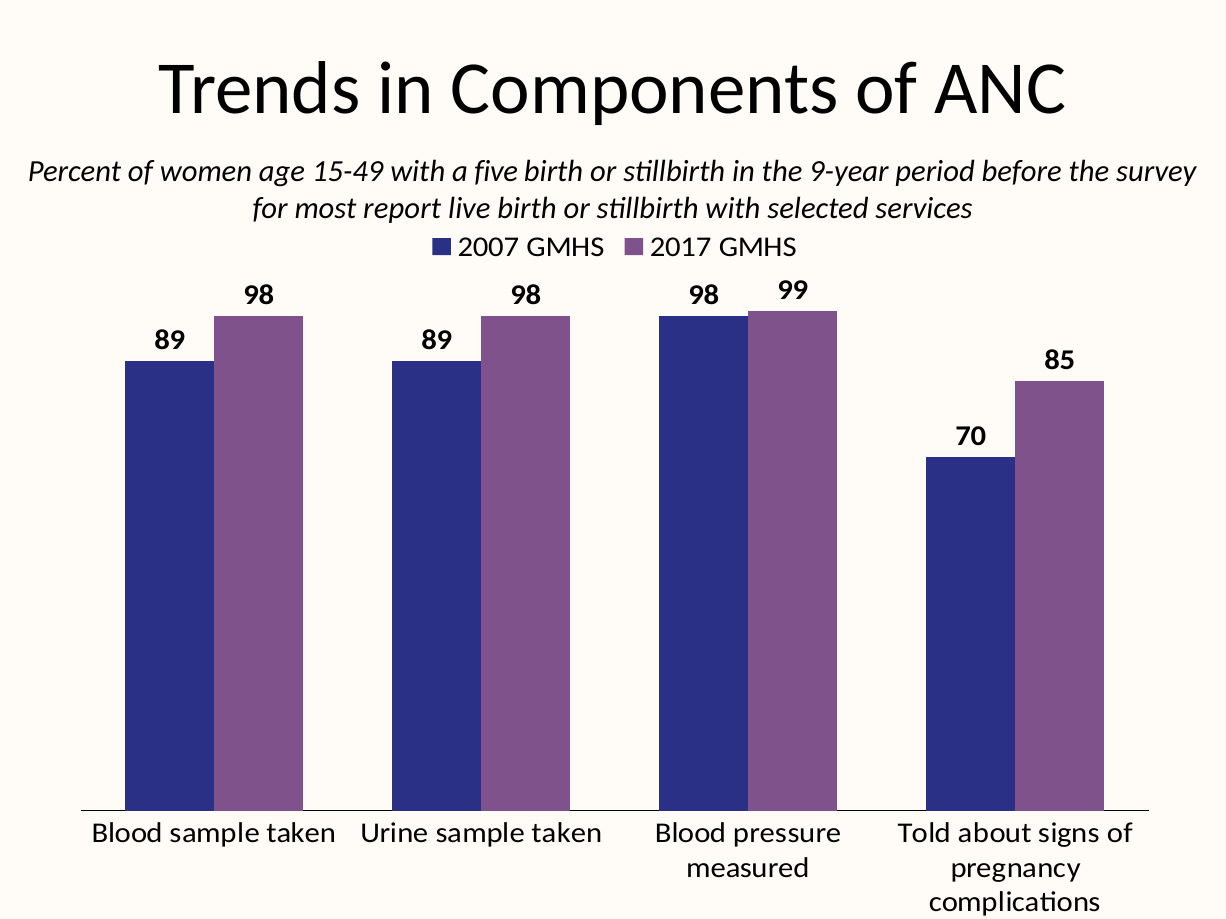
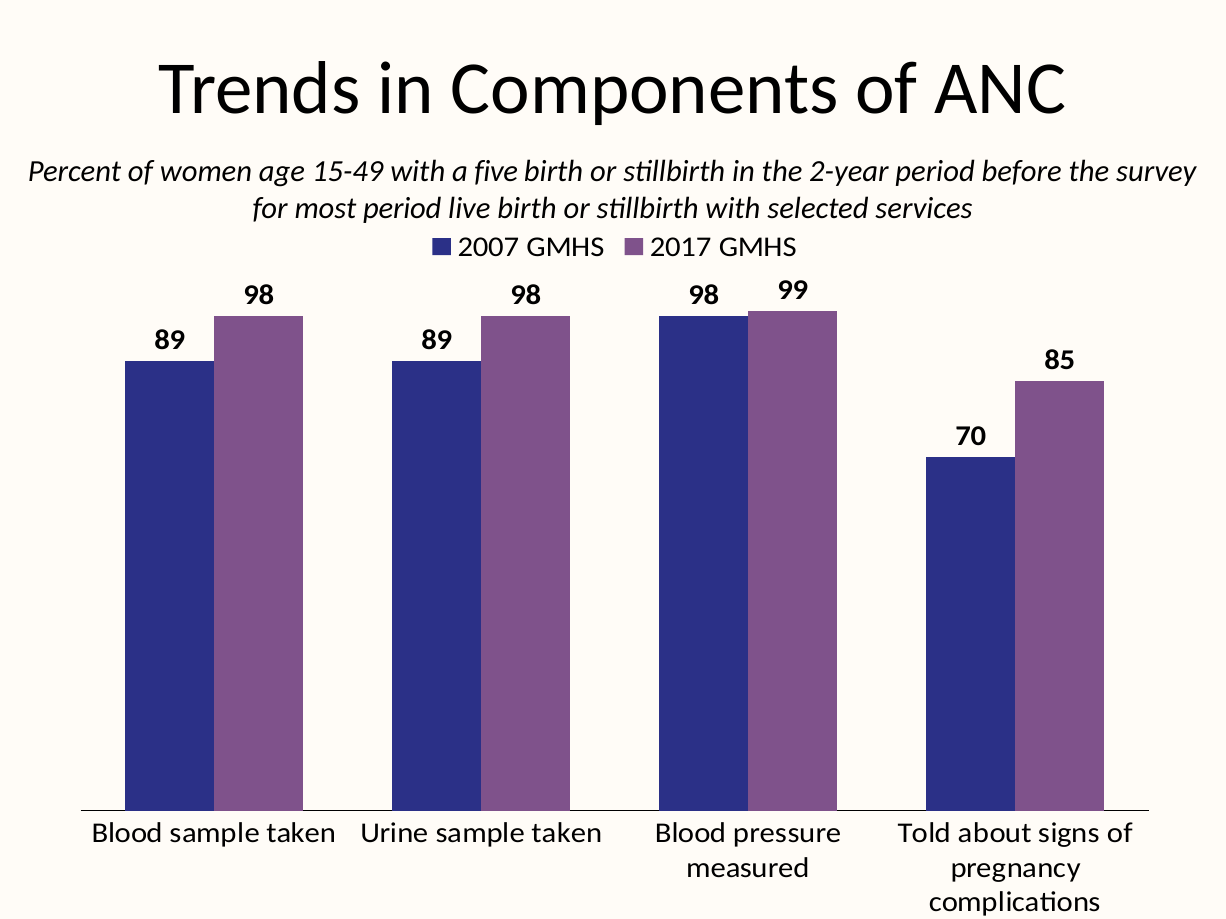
9-year: 9-year -> 2-year
most report: report -> period
